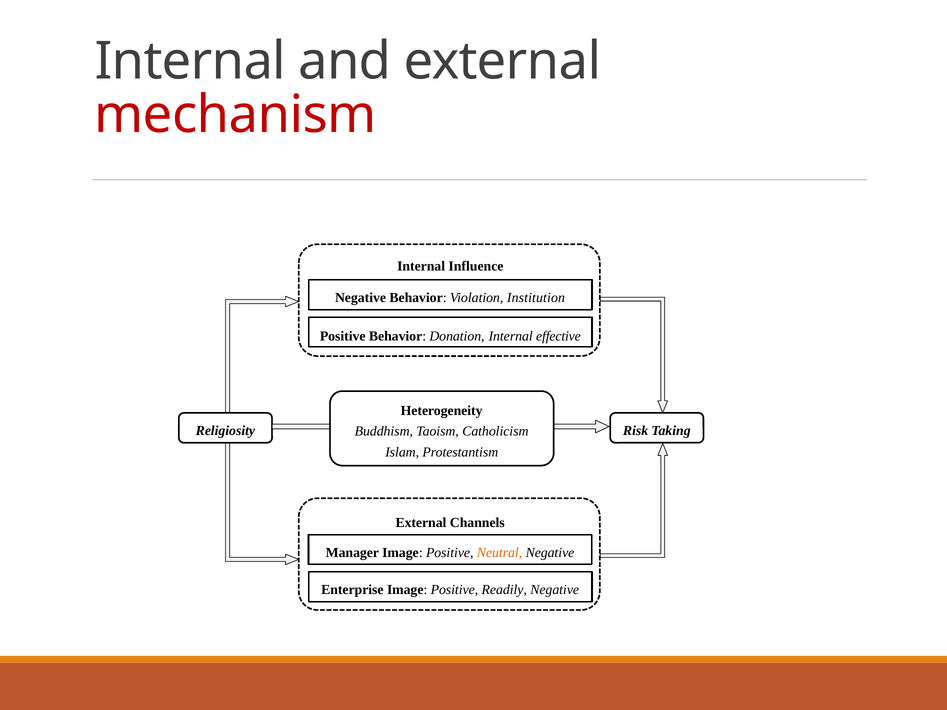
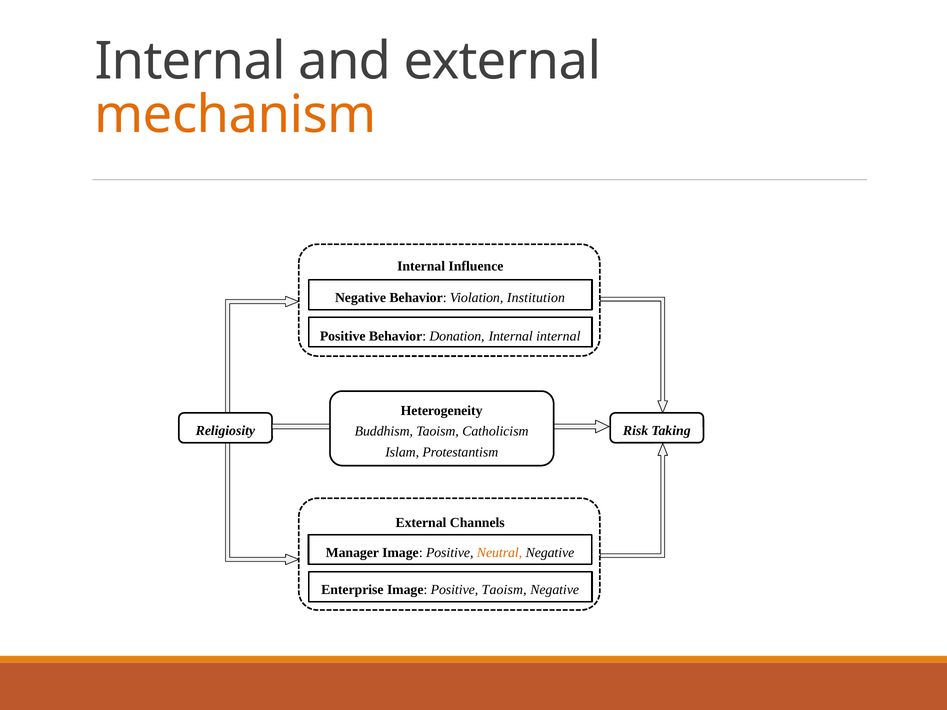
mechanism colour: red -> orange
Donation Internal effective: effective -> internal
Positive Readily: Readily -> Taoism
